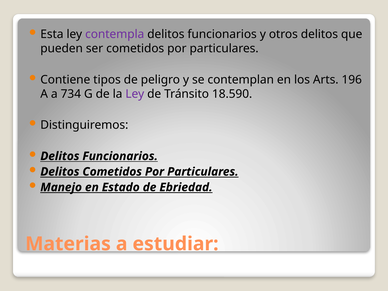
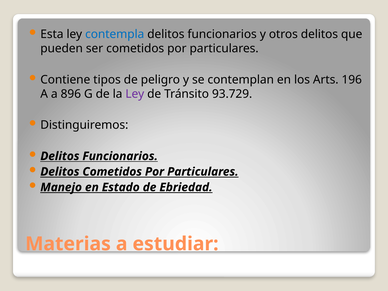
contempla colour: purple -> blue
734: 734 -> 896
18.590: 18.590 -> 93.729
